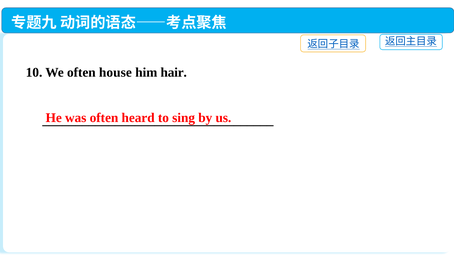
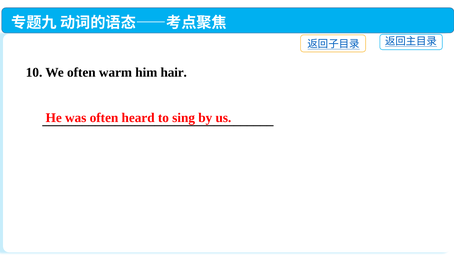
house: house -> warm
